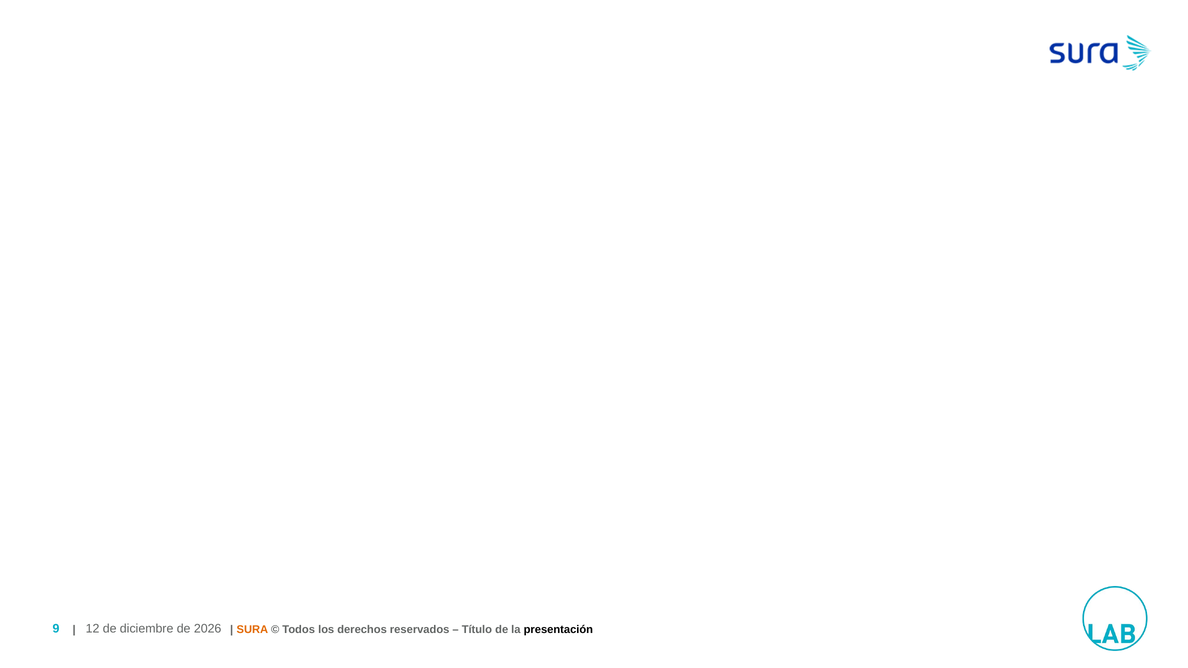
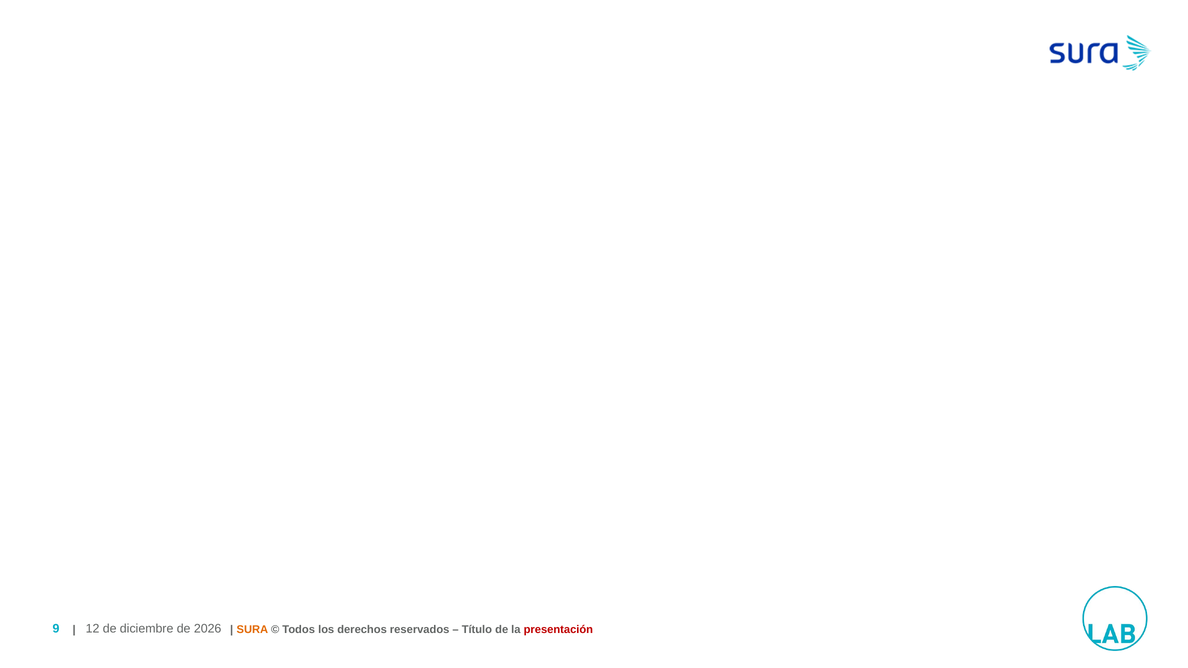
presentación colour: black -> red
